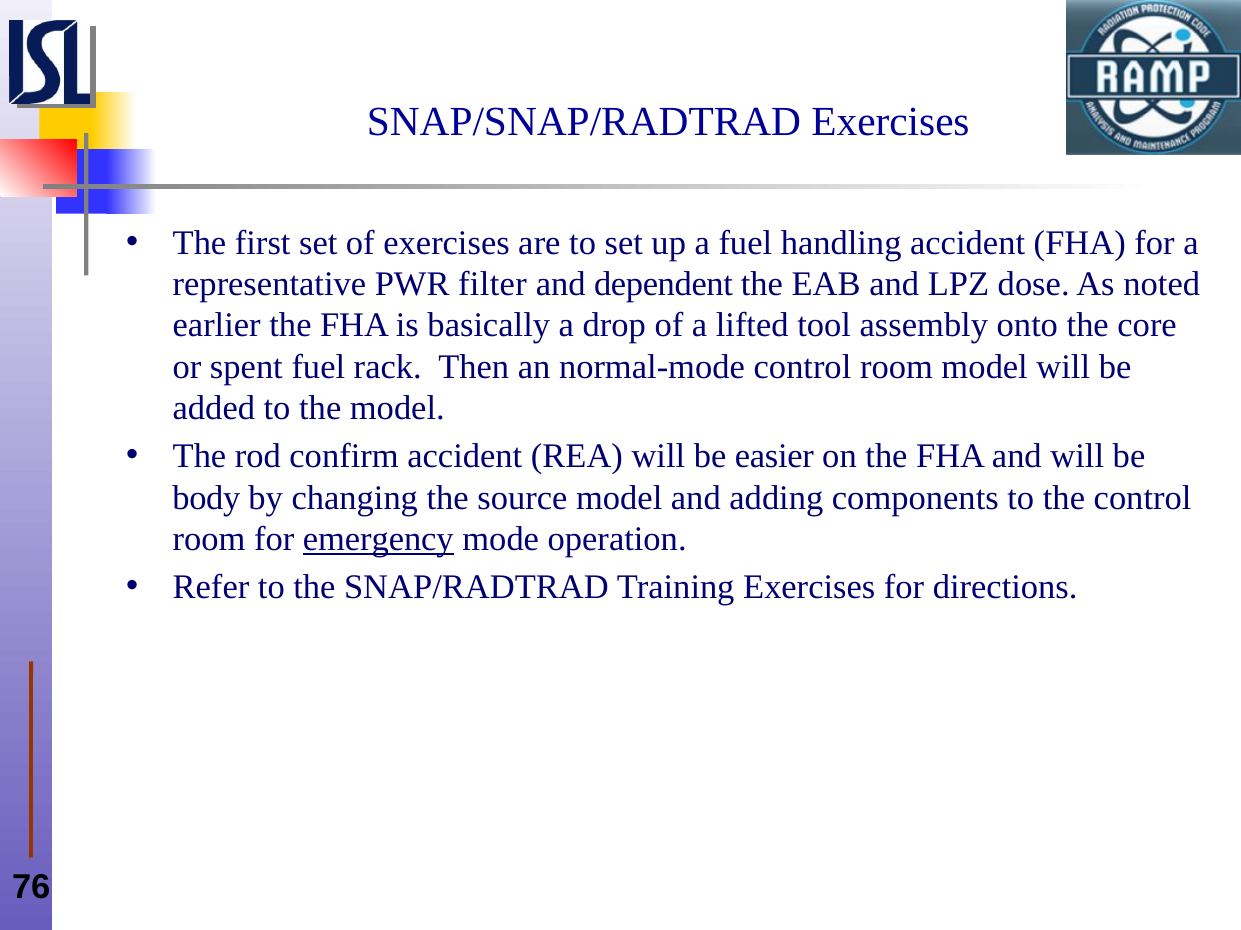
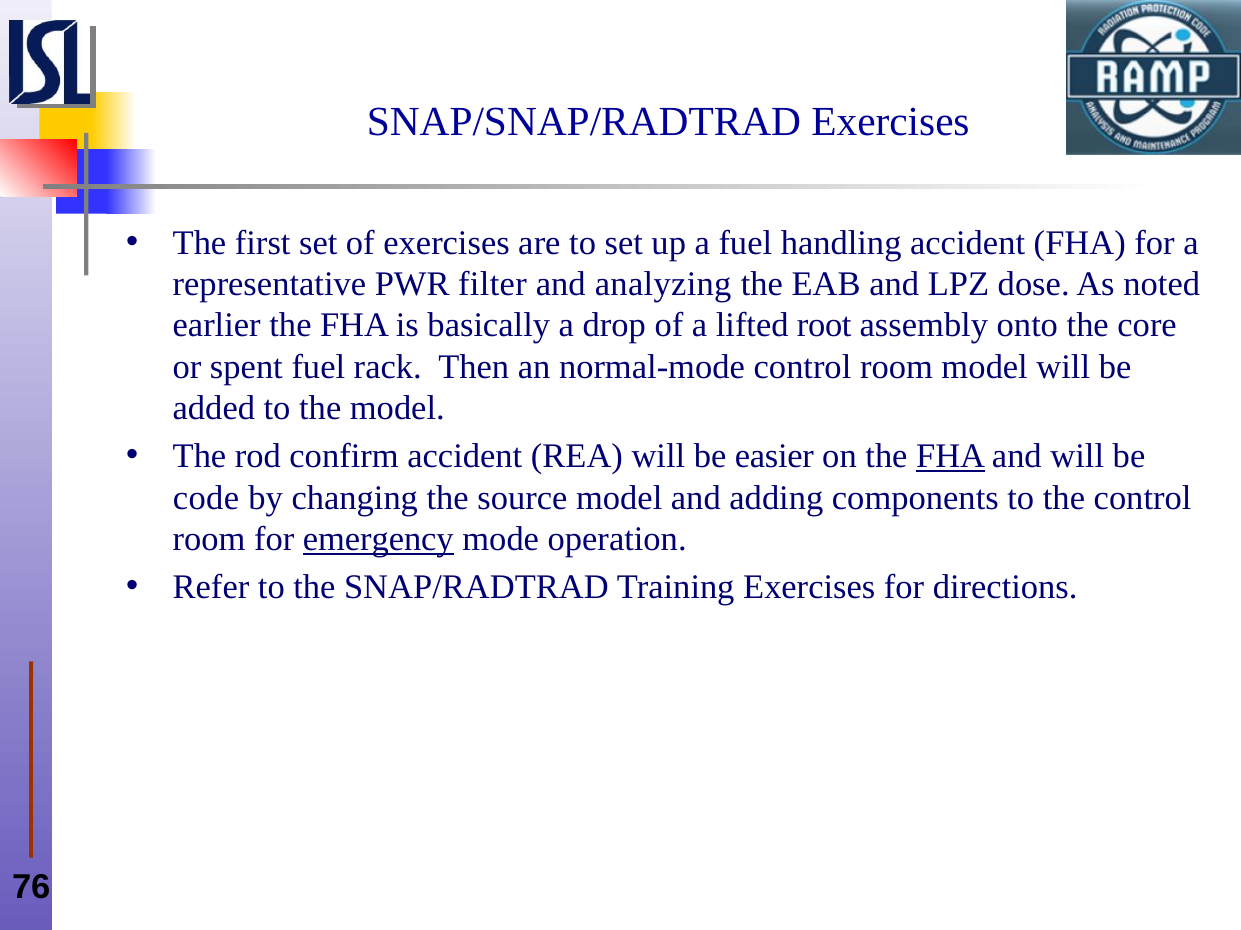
dependent: dependent -> analyzing
tool: tool -> root
FHA at (951, 457) underline: none -> present
body: body -> code
